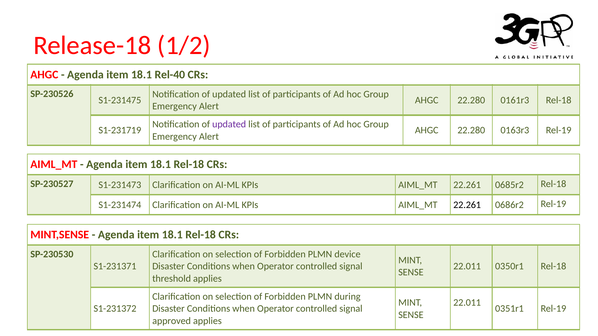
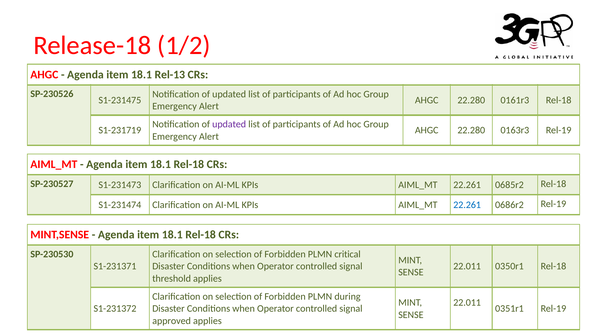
Rel-40: Rel-40 -> Rel-13
22.261 at (467, 205) colour: black -> blue
device: device -> critical
